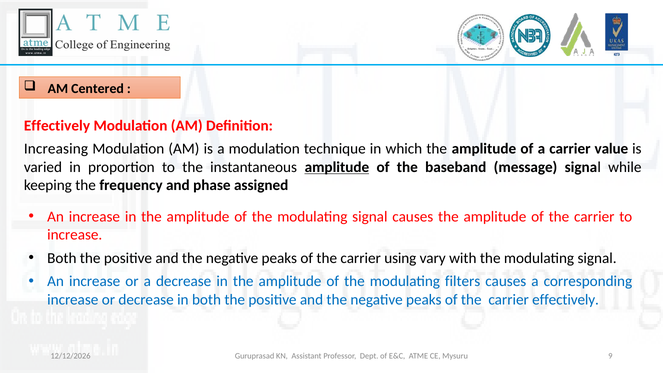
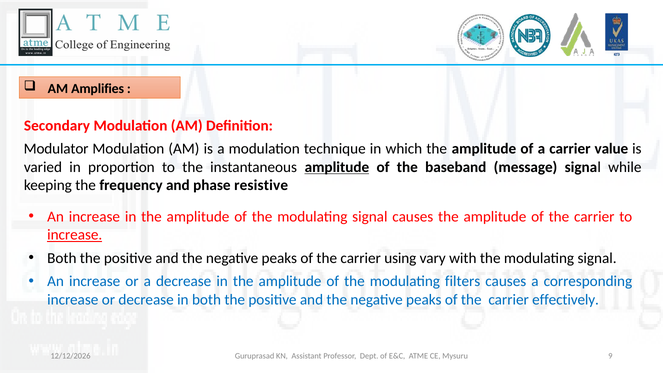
Centered: Centered -> Amplifies
Effectively at (57, 126): Effectively -> Secondary
Increasing: Increasing -> Modulator
assigned: assigned -> resistive
increase at (75, 235) underline: none -> present
